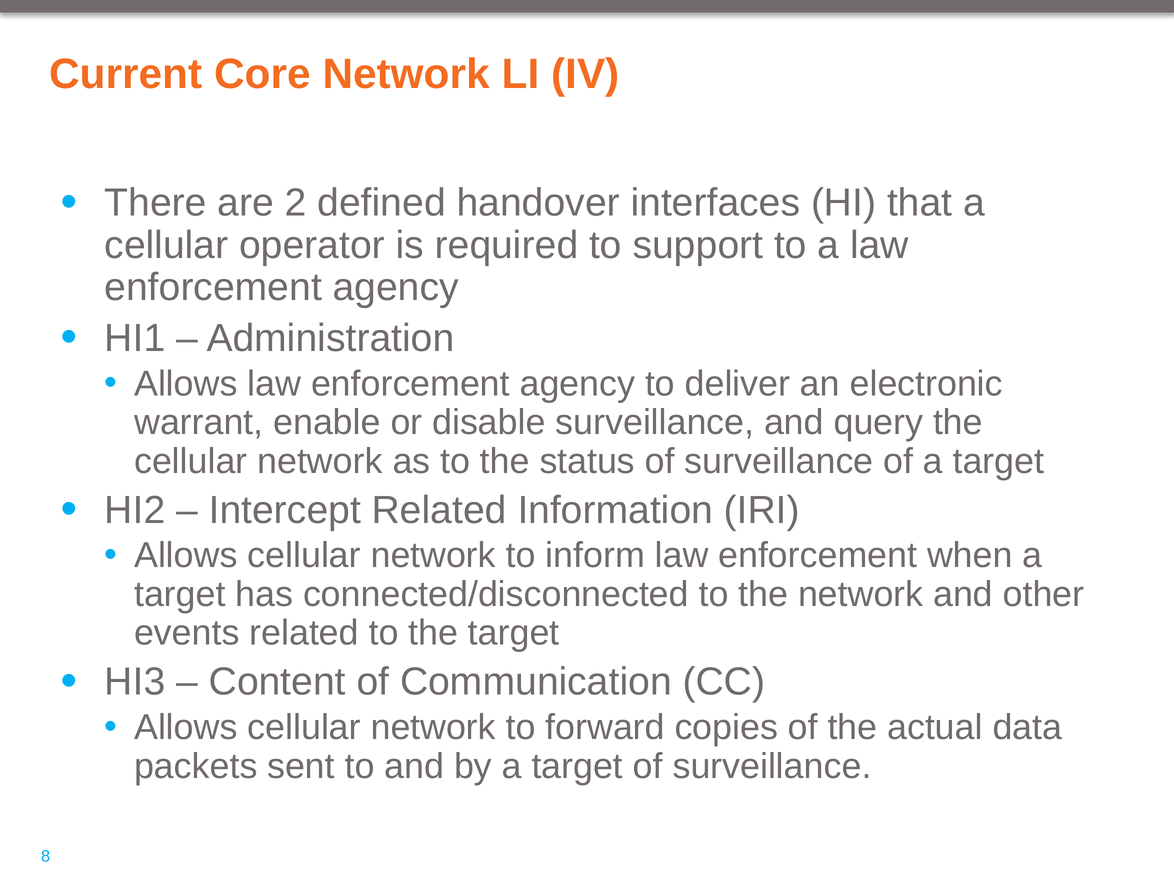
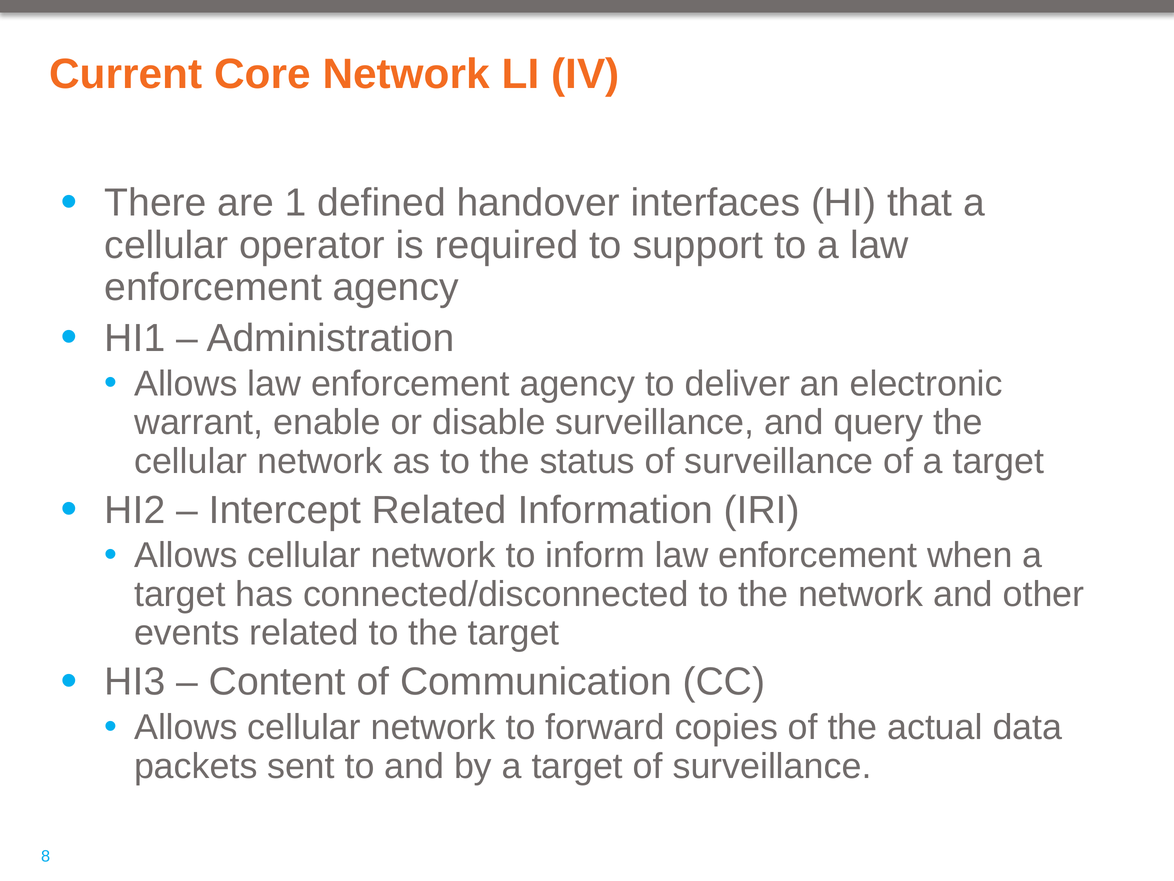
2: 2 -> 1
